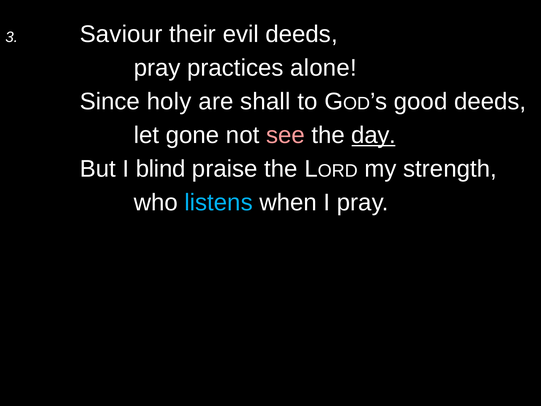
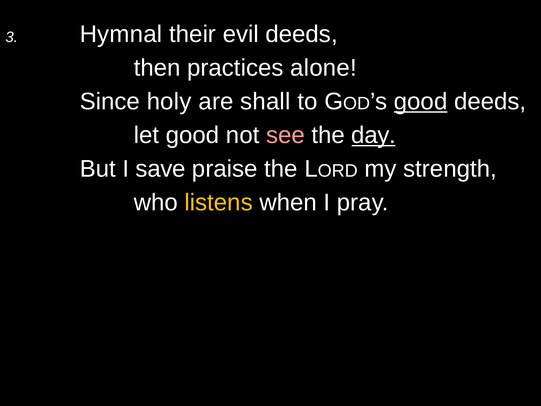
Saviour: Saviour -> Hymnal
pray at (157, 68): pray -> then
good at (421, 102) underline: none -> present
let gone: gone -> good
blind: blind -> save
listens colour: light blue -> yellow
